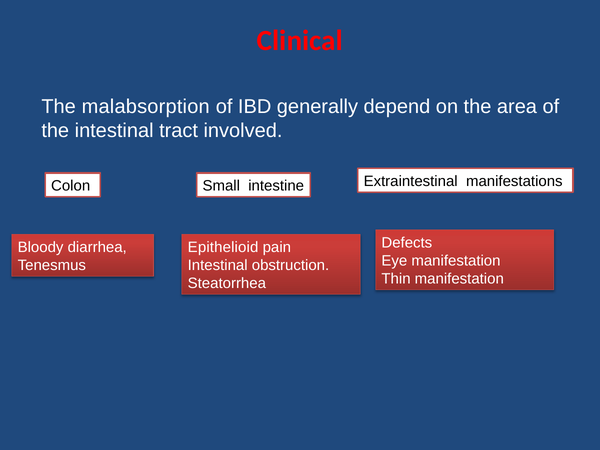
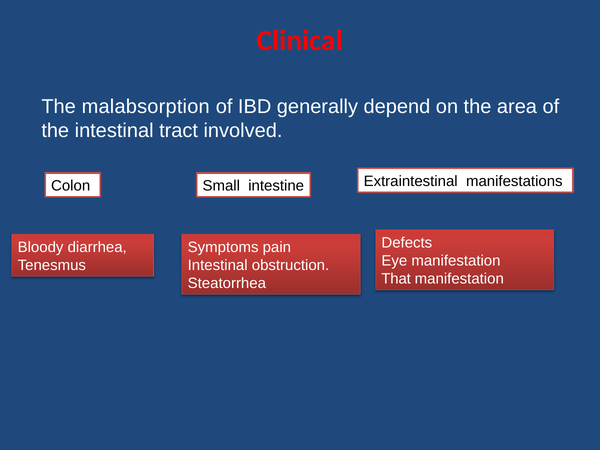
Epithelioid: Epithelioid -> Symptoms
Thin: Thin -> That
